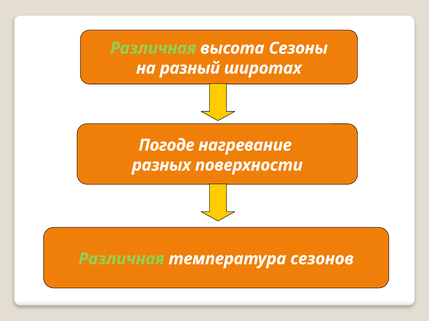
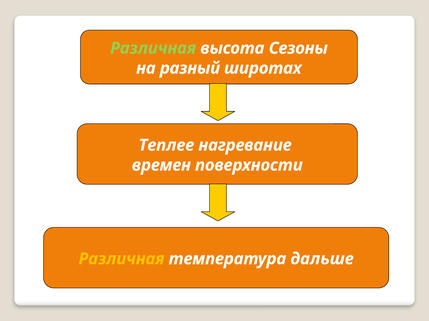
Погоде: Погоде -> Теплее
разных: разных -> времен
Различная at (121, 259) colour: light green -> yellow
сезонов: сезонов -> дальше
